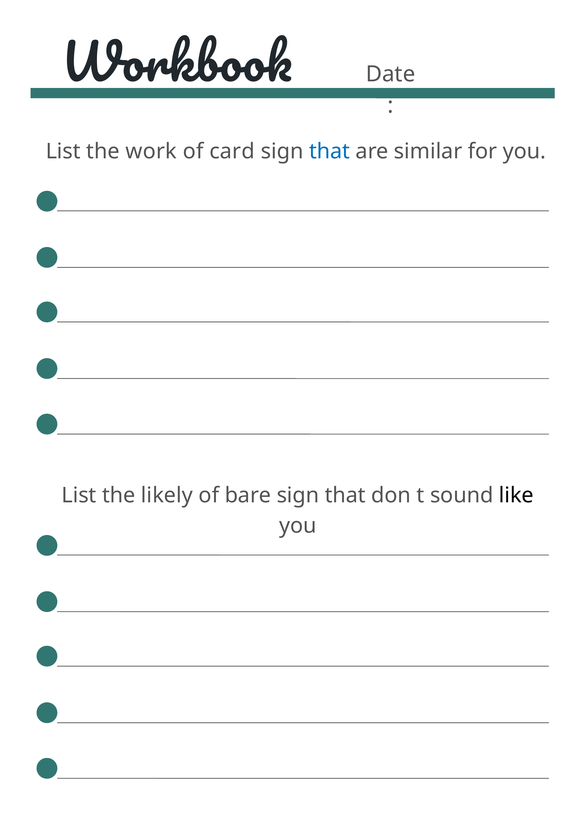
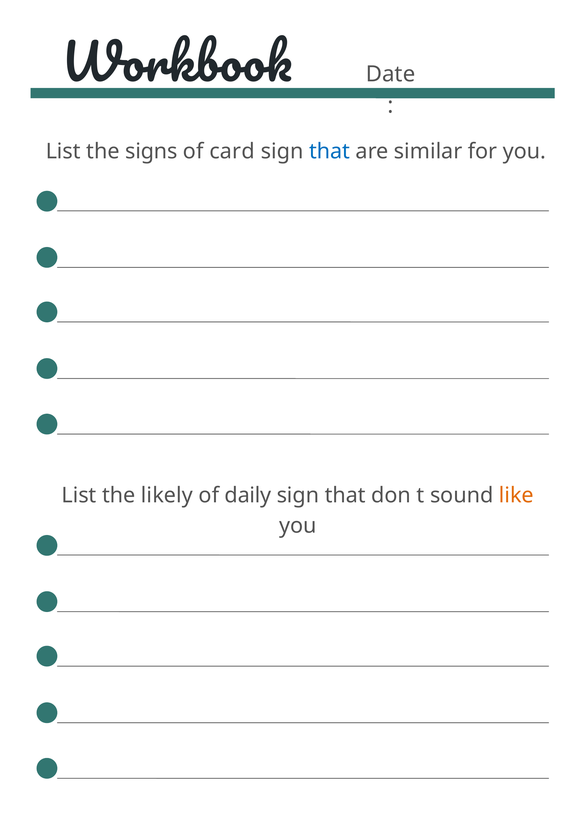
work: work -> signs
bare: bare -> daily
like colour: black -> orange
